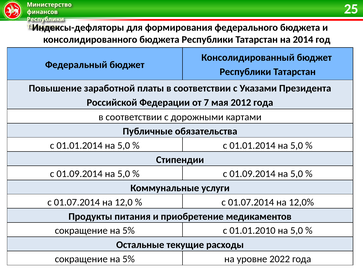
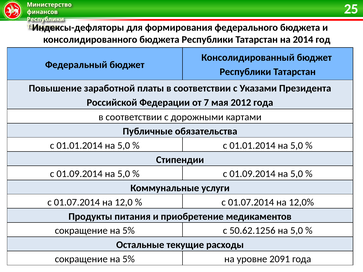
01.01.2010: 01.01.2010 -> 50.62.1256
2022: 2022 -> 2091
